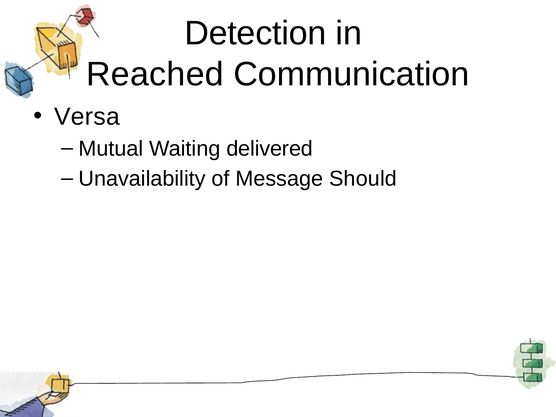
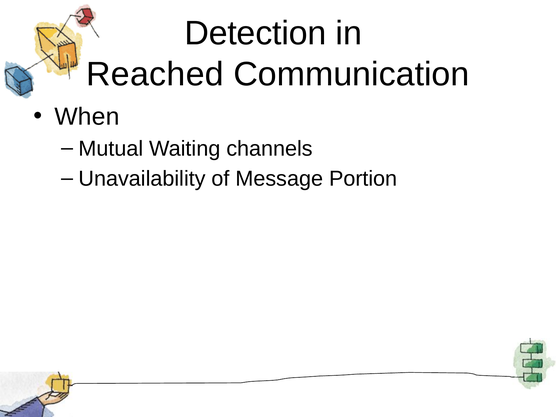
Versa: Versa -> When
delivered: delivered -> channels
Should: Should -> Portion
